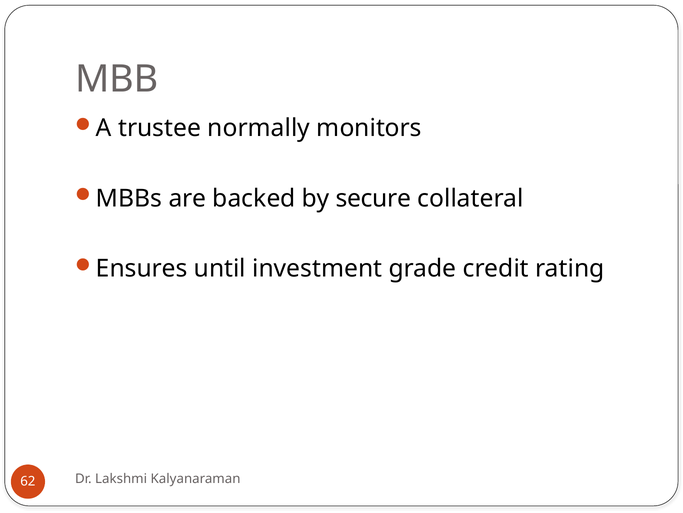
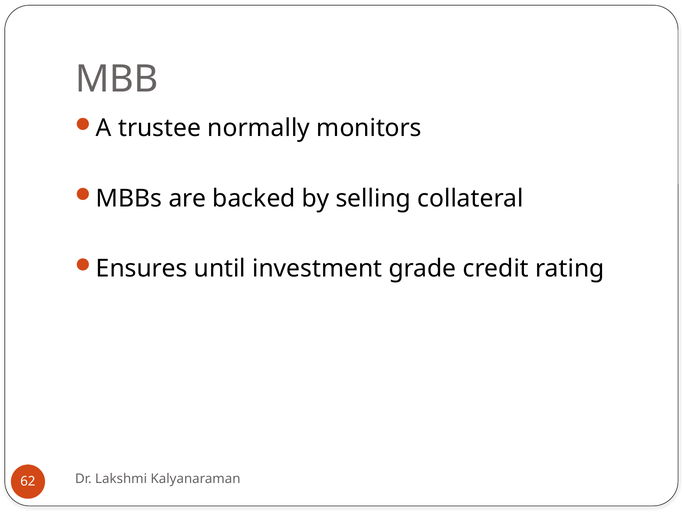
secure: secure -> selling
